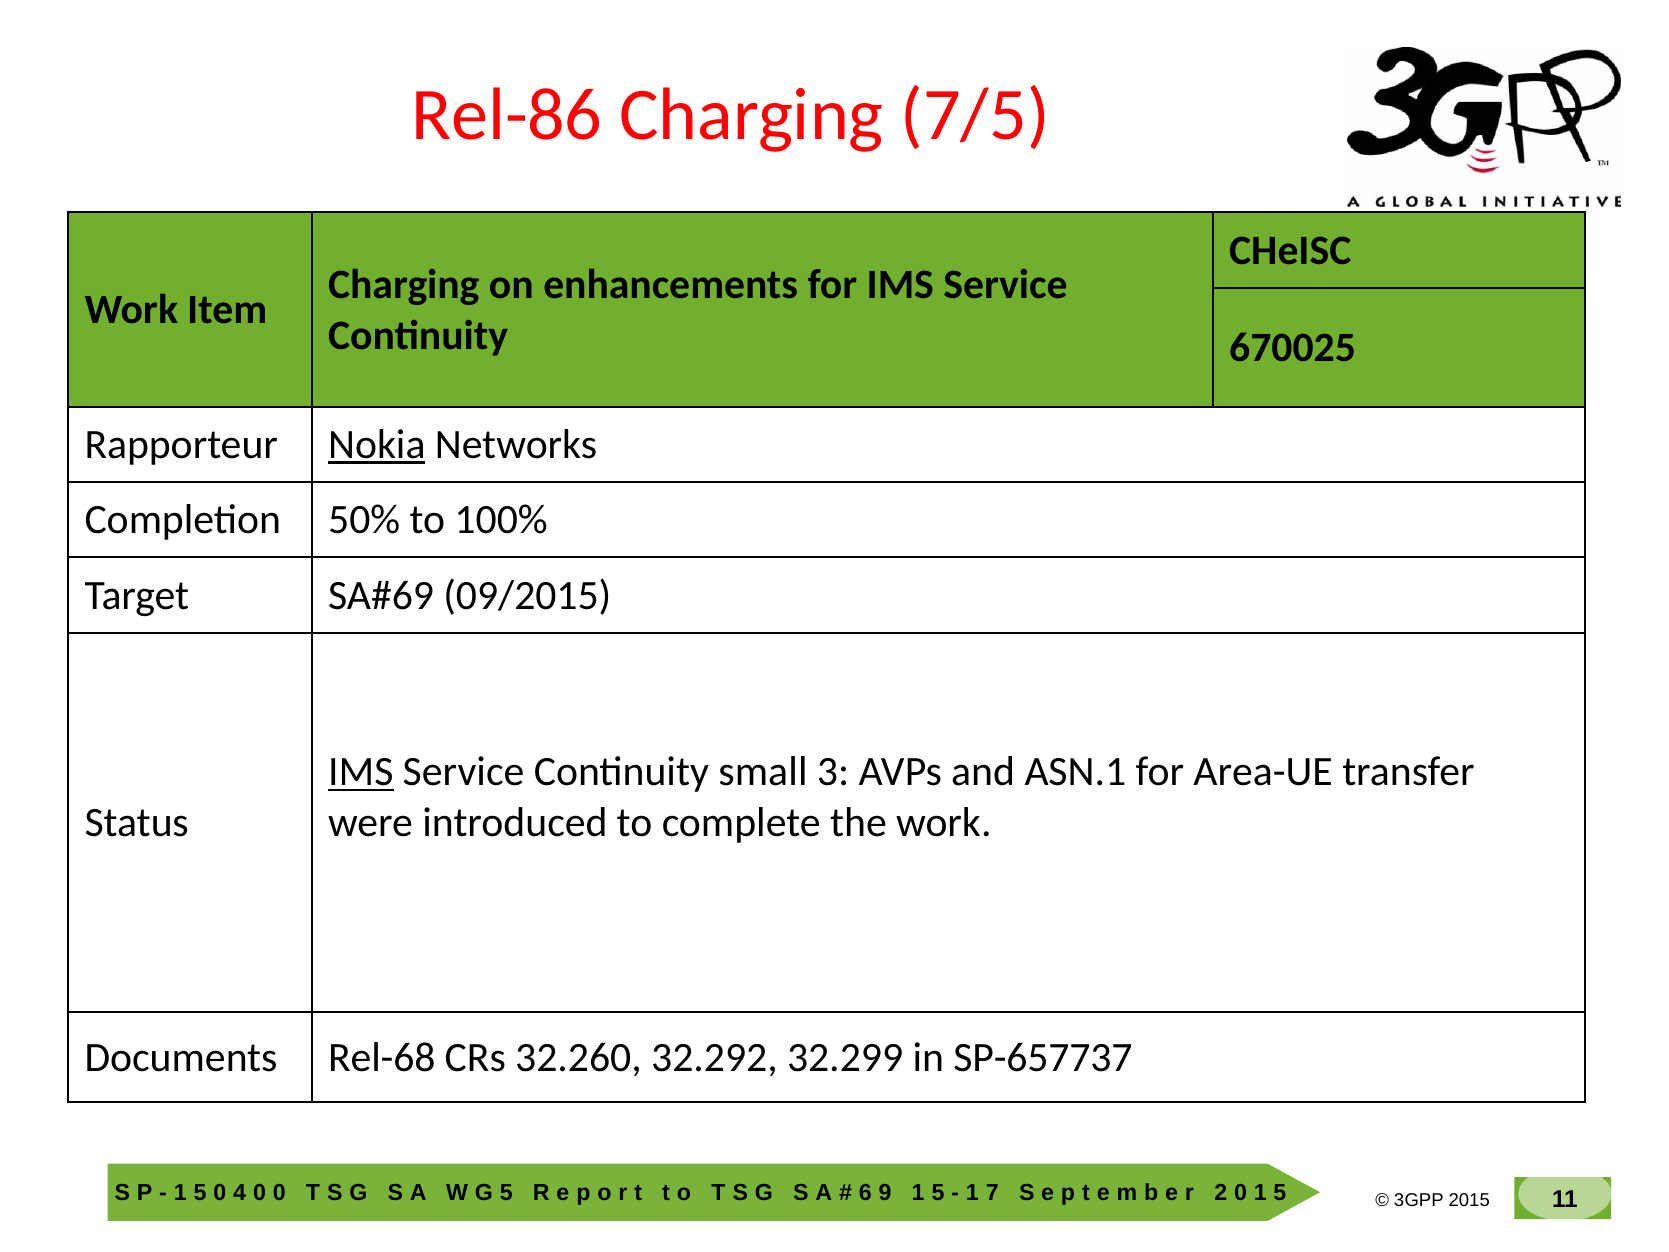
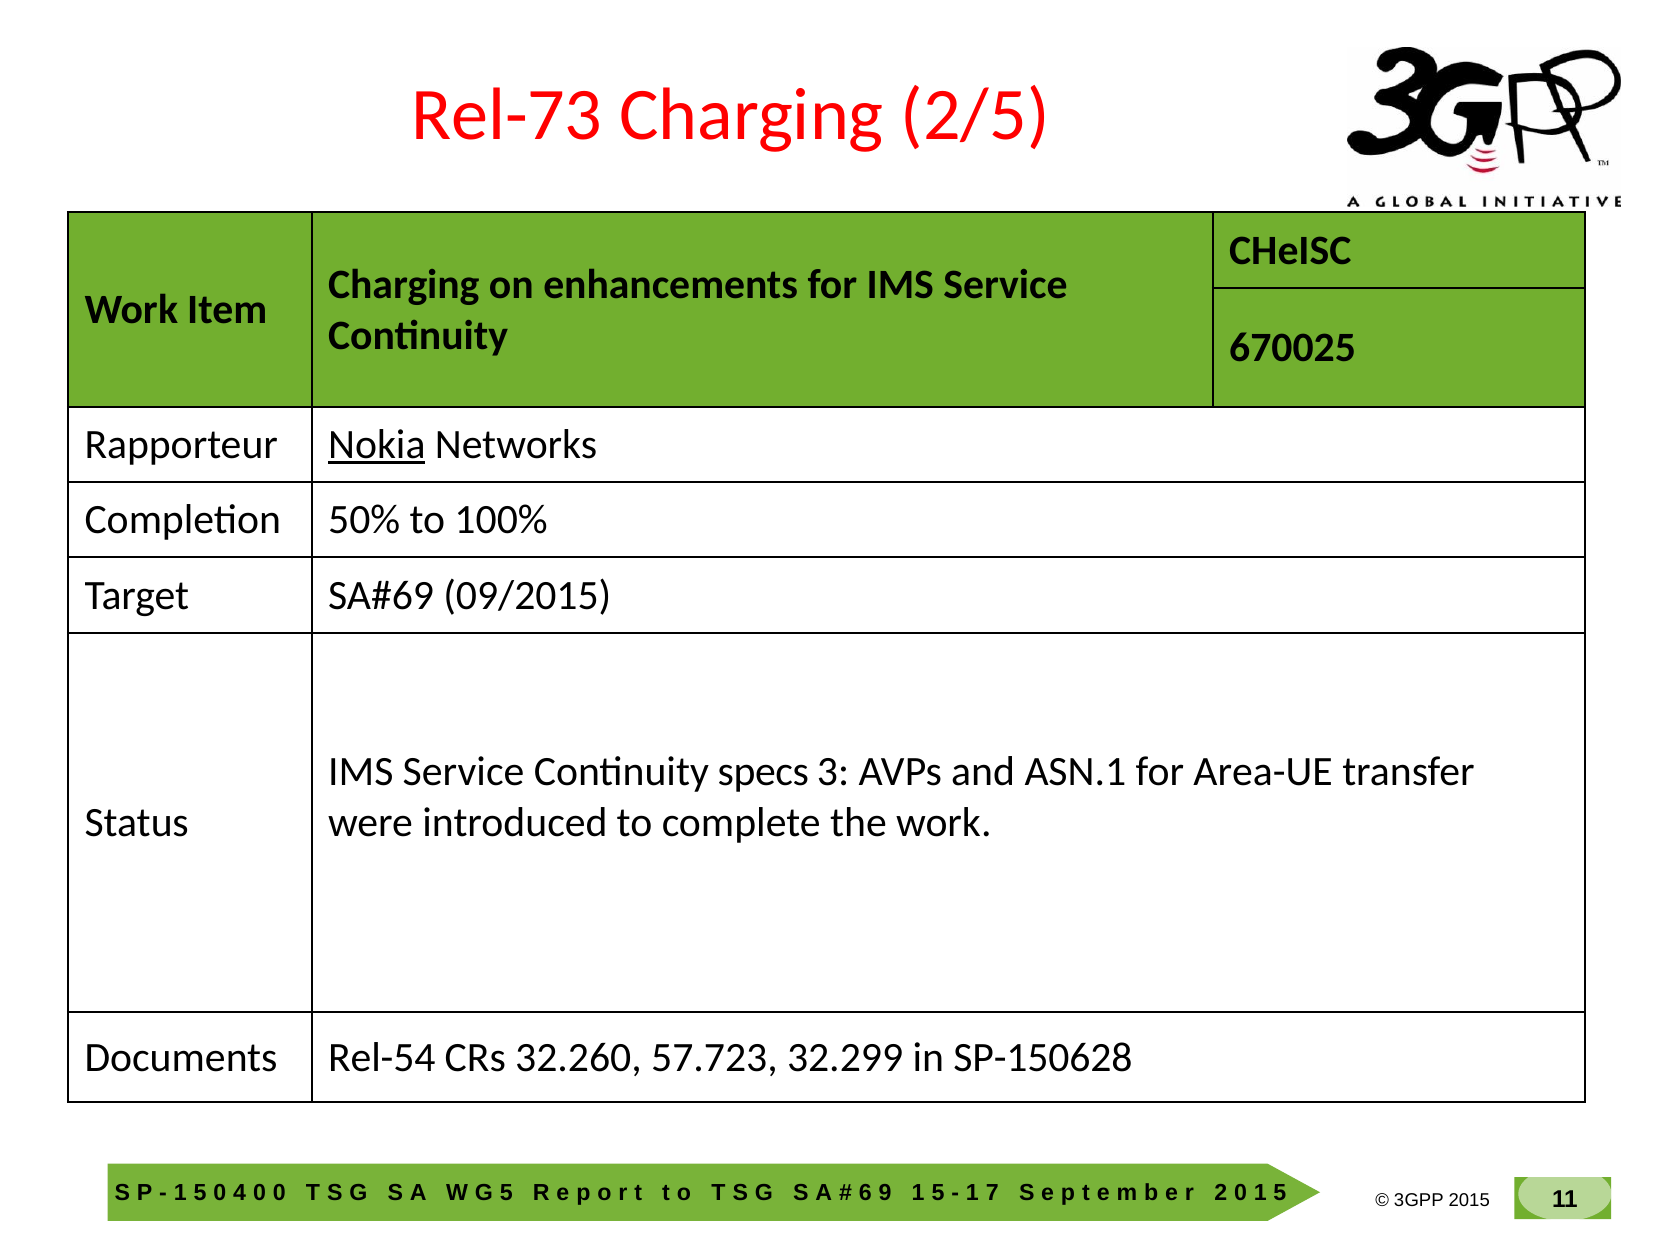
Rel-86: Rel-86 -> Rel-73
7/5: 7/5 -> 2/5
IMS at (361, 772) underline: present -> none
small: small -> specs
Rel-68: Rel-68 -> Rel-54
32.292: 32.292 -> 57.723
SP-657737: SP-657737 -> SP-150628
